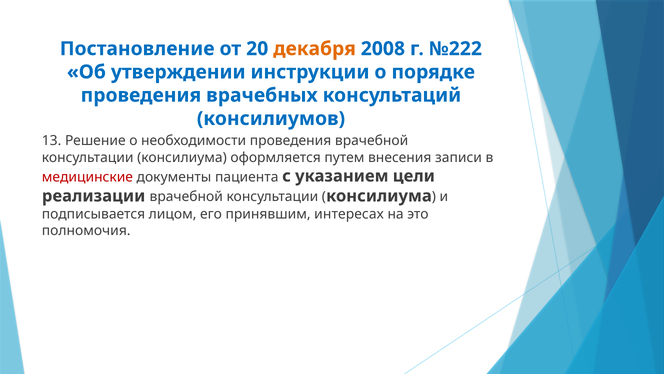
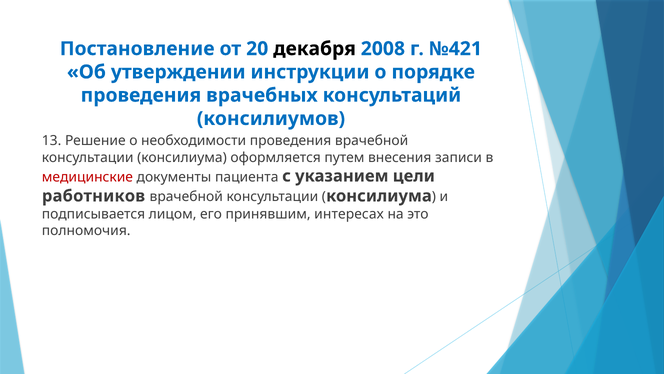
декабря colour: orange -> black
№222: №222 -> №421
реализации: реализации -> работников
